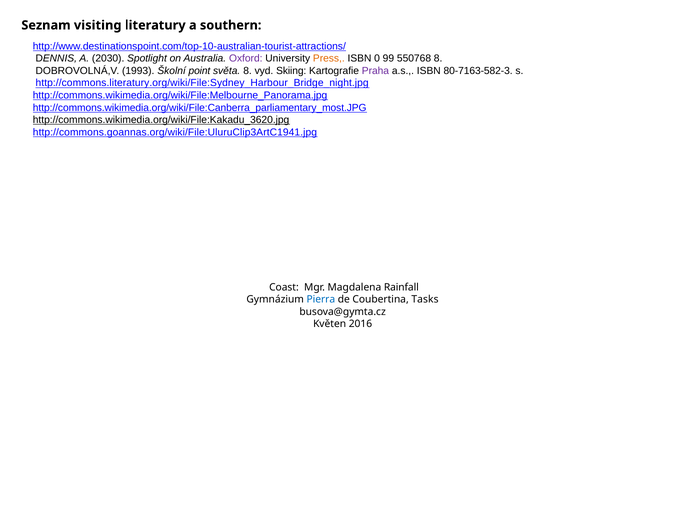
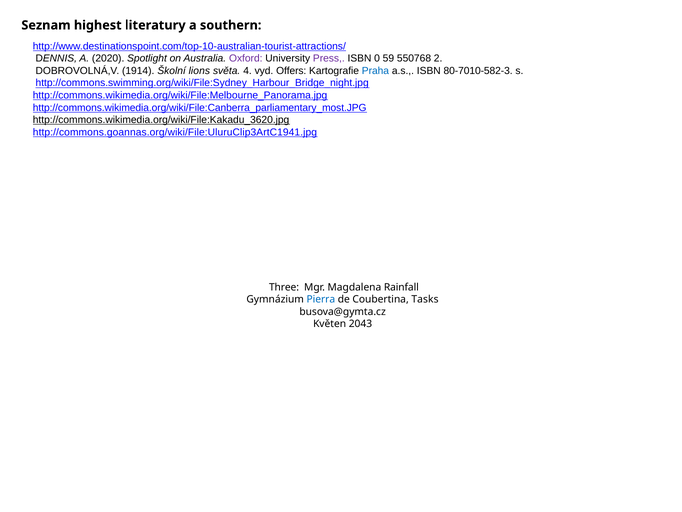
visiting: visiting -> highest
2030: 2030 -> 2020
Press colour: orange -> purple
99: 99 -> 59
550768 8: 8 -> 2
1993: 1993 -> 1914
point: point -> lions
světa 8: 8 -> 4
Skiing: Skiing -> Offers
Praha colour: purple -> blue
80-7163-582-3: 80-7163-582-3 -> 80-7010-582-3
http://commons.literatury.org/wiki/File:Sydney_Harbour_Bridge_night.jpg: http://commons.literatury.org/wiki/File:Sydney_Harbour_Bridge_night.jpg -> http://commons.swimming.org/wiki/File:Sydney_Harbour_Bridge_night.jpg
Coast: Coast -> Three
2016: 2016 -> 2043
